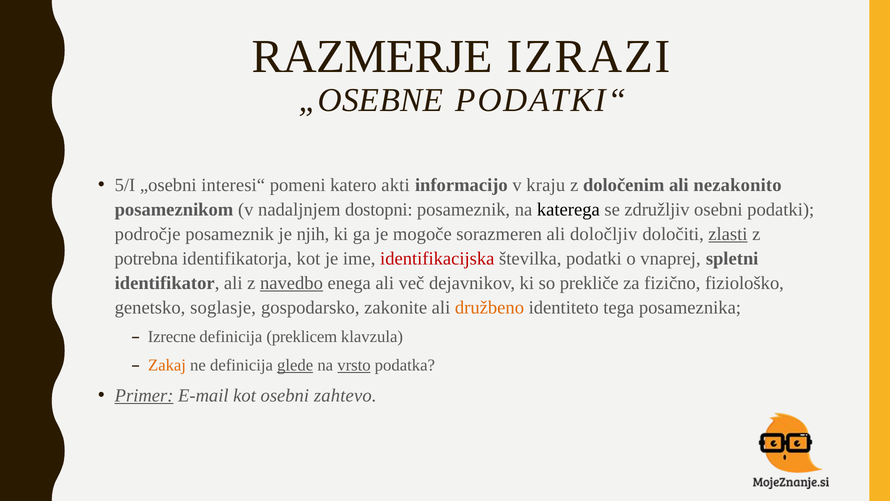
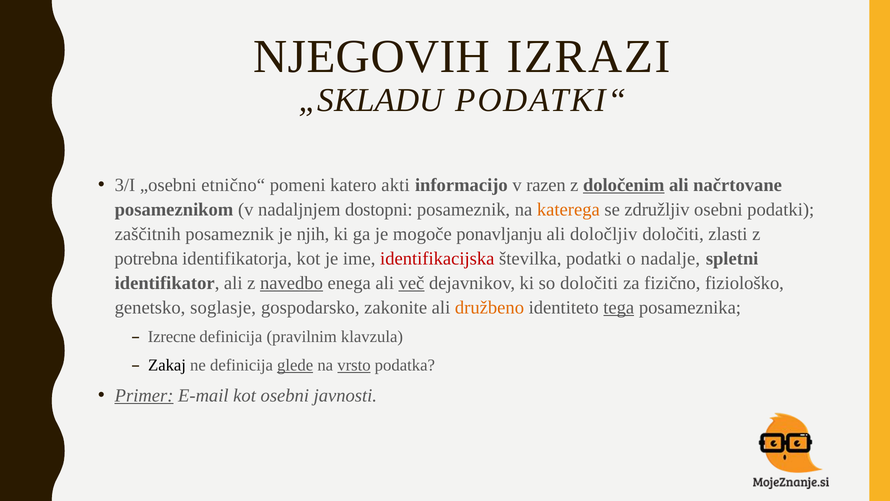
RAZMERJE: RAZMERJE -> NJEGOVIH
„OSEBNE: „OSEBNE -> „SKLADU
5/I: 5/I -> 3/I
interesi“: interesi“ -> etnično“
kraju: kraju -> razen
določenim underline: none -> present
nezakonito: nezakonito -> načrtovane
katerega colour: black -> orange
področje: področje -> zaščitnih
sorazmeren: sorazmeren -> ponavljanju
zlasti underline: present -> none
vnaprej: vnaprej -> nadalje
več underline: none -> present
so prekliče: prekliče -> določiti
tega underline: none -> present
preklicem: preklicem -> pravilnim
Zakaj colour: orange -> black
zahtevo: zahtevo -> javnosti
